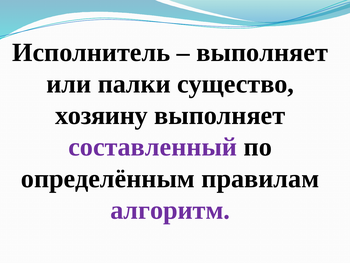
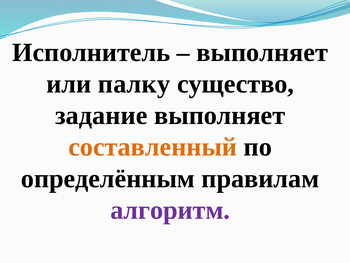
палки: палки -> палку
хозяину: хозяину -> задание
составленный colour: purple -> orange
